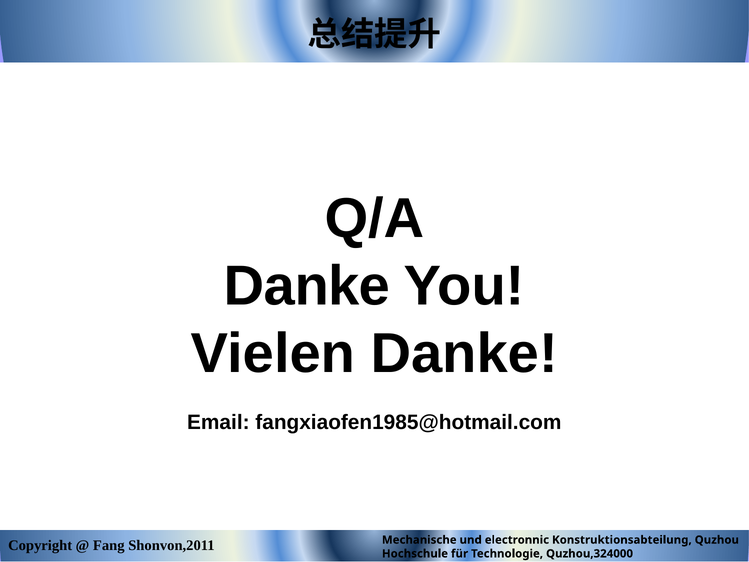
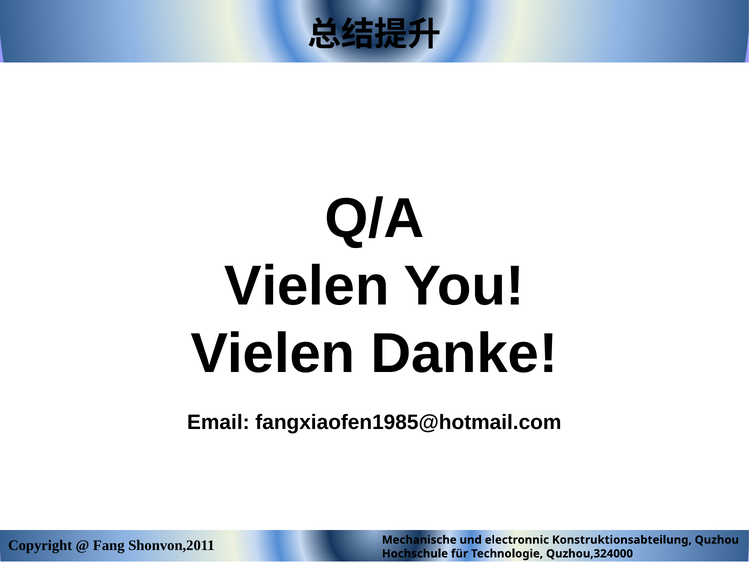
Danke at (307, 286): Danke -> Vielen
